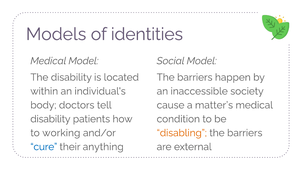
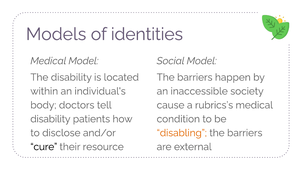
matter’s: matter’s -> rubrics’s
working: working -> disclose
cure colour: blue -> black
anything: anything -> resource
